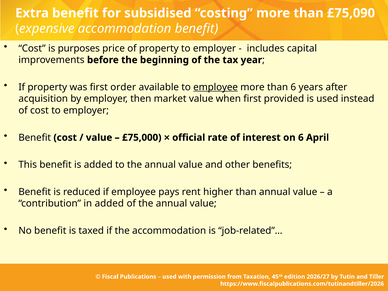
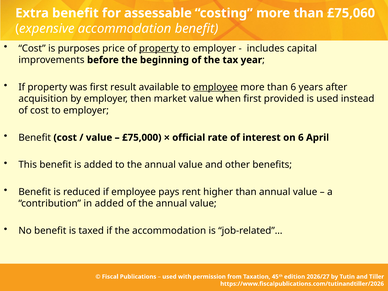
subsidised: subsidised -> assessable
£75,090: £75,090 -> £75,060
property at (159, 48) underline: none -> present
order: order -> result
